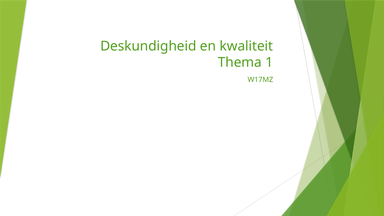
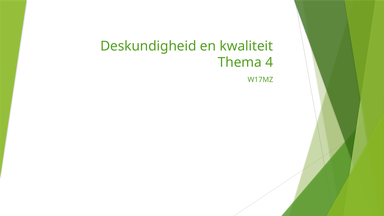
1: 1 -> 4
